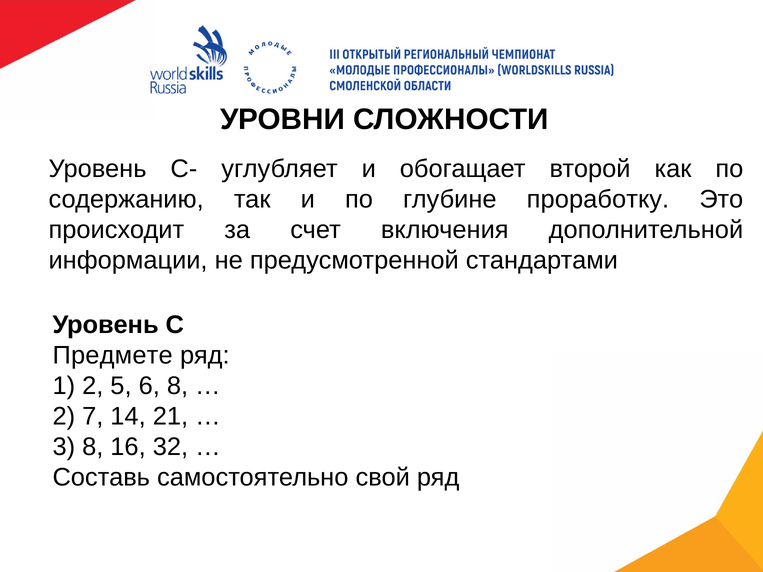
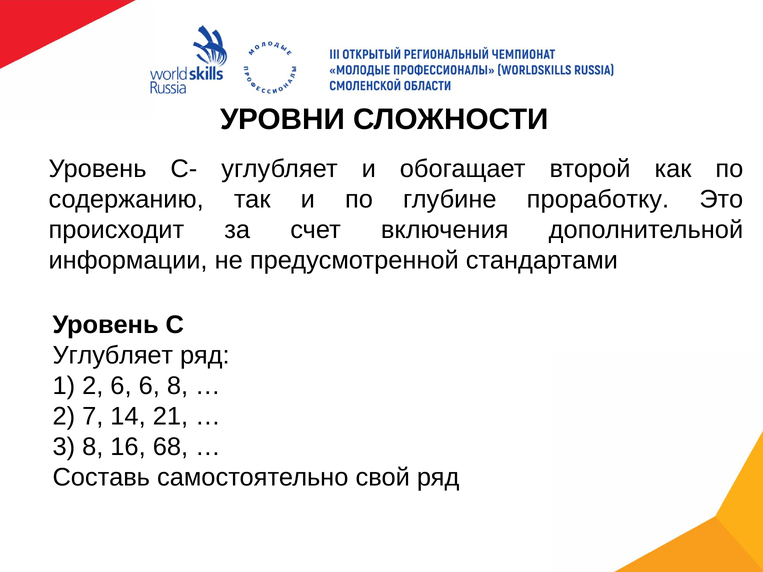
Предмете at (113, 355): Предмете -> Углубляет
2 5: 5 -> 6
32: 32 -> 68
